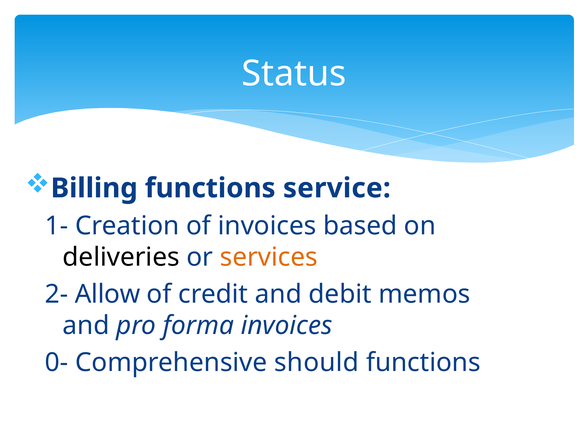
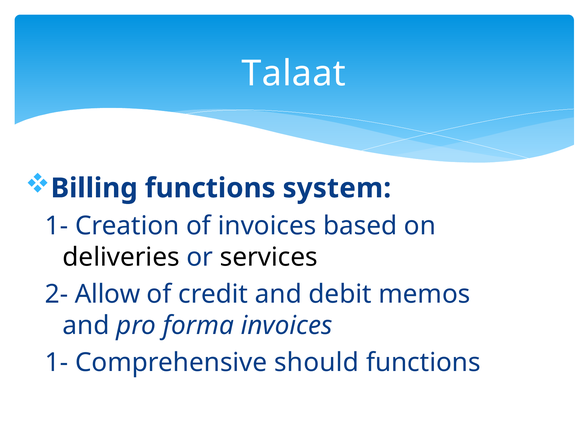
Status: Status -> Talaat
service: service -> system
services colour: orange -> black
0- at (57, 363): 0- -> 1-
